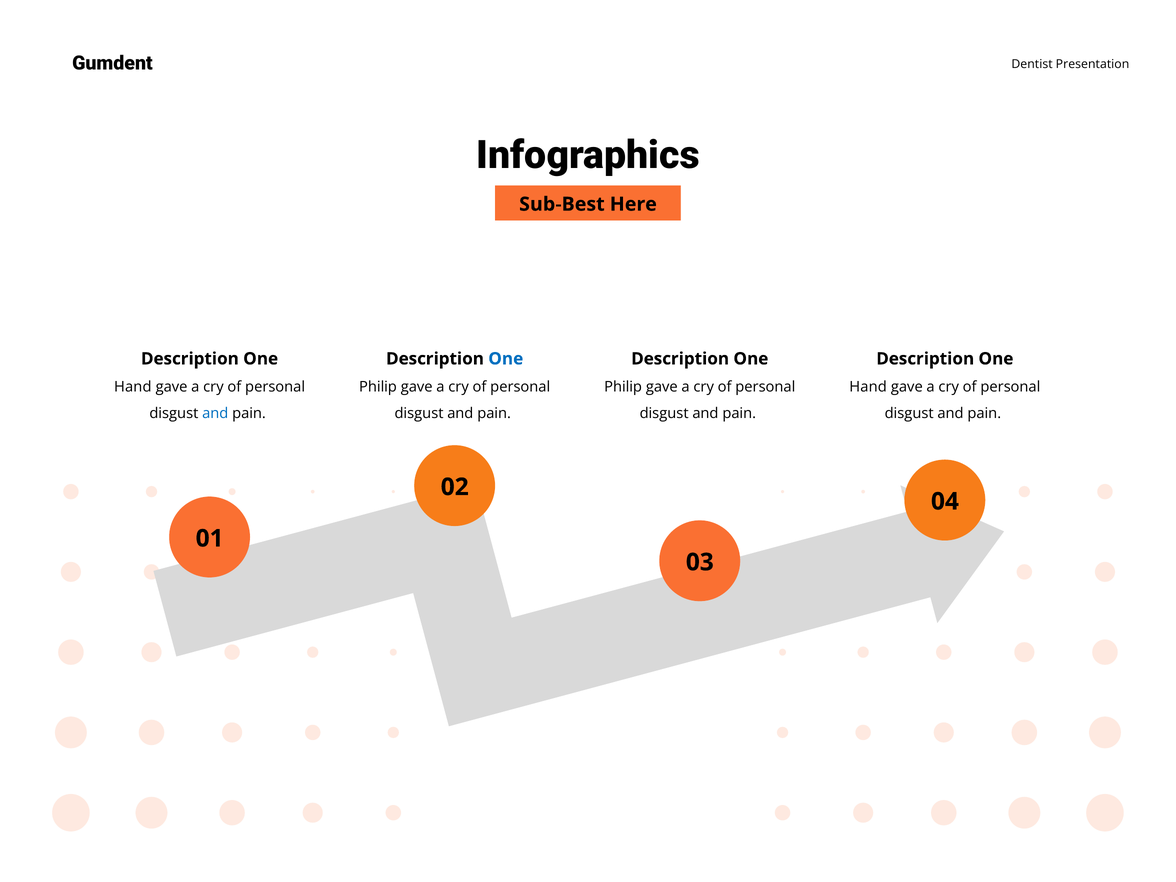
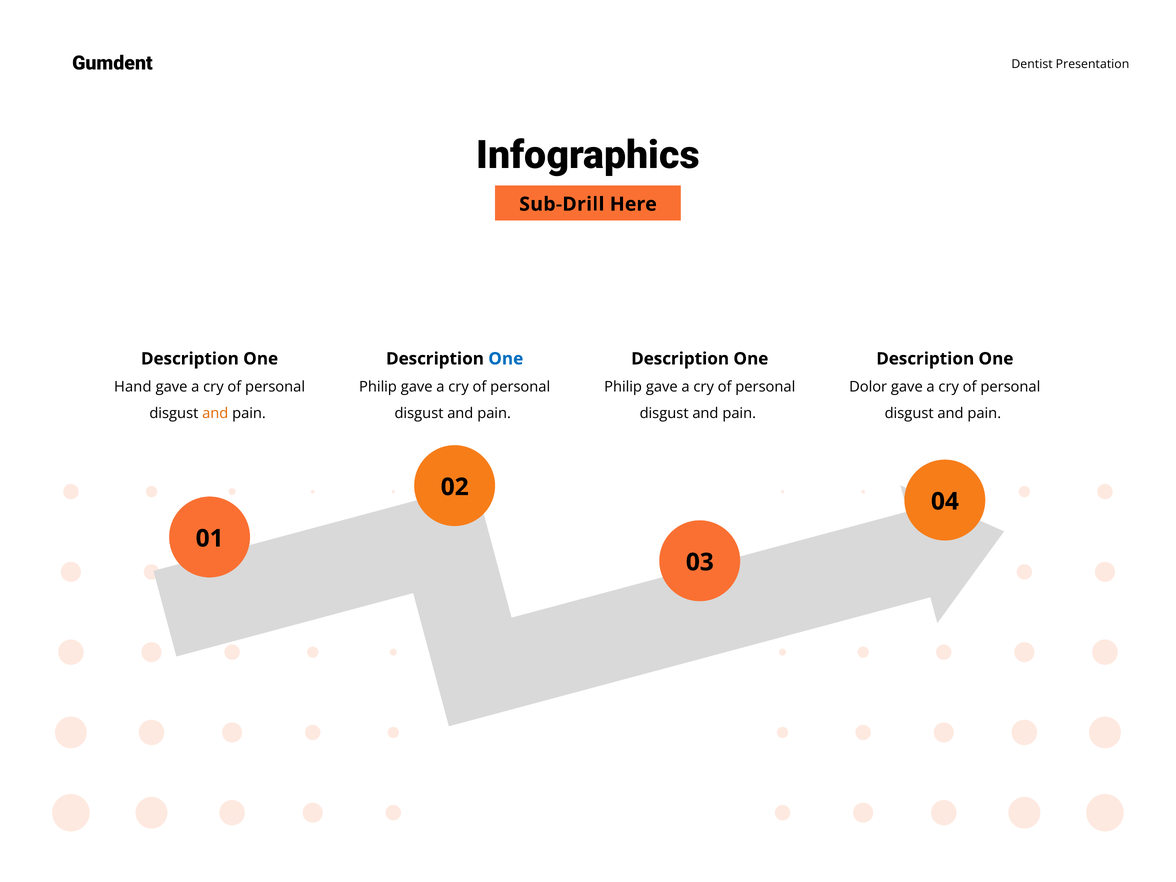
Sub-Best: Sub-Best -> Sub-Drill
Hand at (868, 387): Hand -> Dolor
and at (215, 414) colour: blue -> orange
